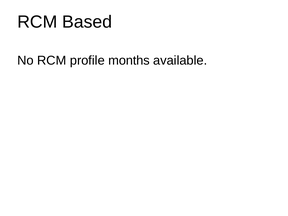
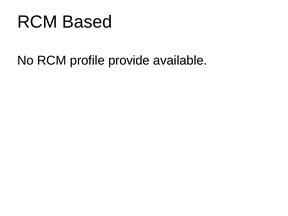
months: months -> provide
